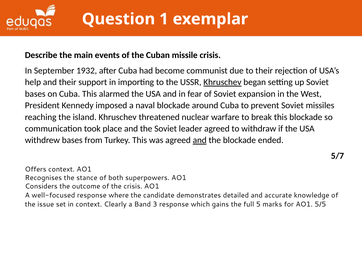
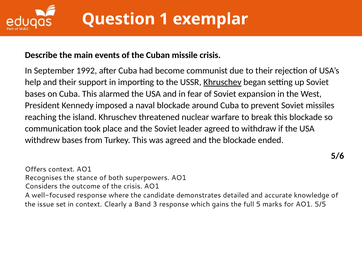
1932: 1932 -> 1992
and at (200, 140) underline: present -> none
5/7: 5/7 -> 5/6
